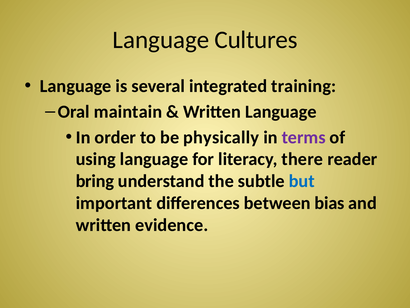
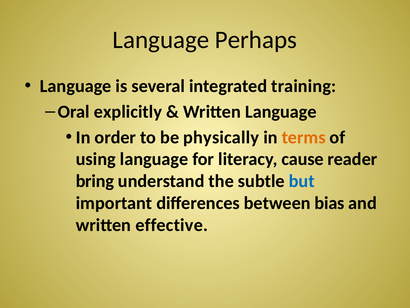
Cultures: Cultures -> Perhaps
maintain: maintain -> explicitly
terms colour: purple -> orange
there: there -> cause
evidence: evidence -> effective
